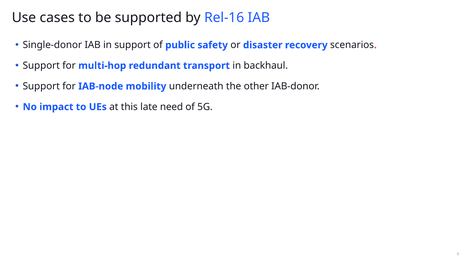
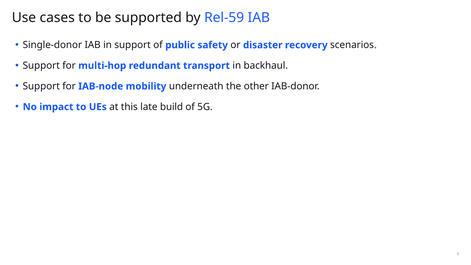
Rel-16: Rel-16 -> Rel-59
need: need -> build
